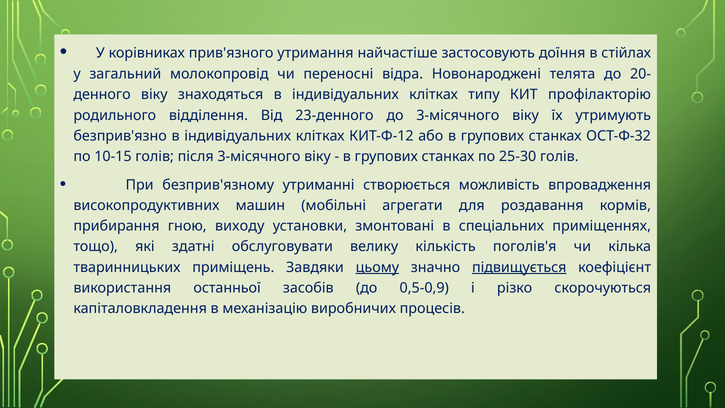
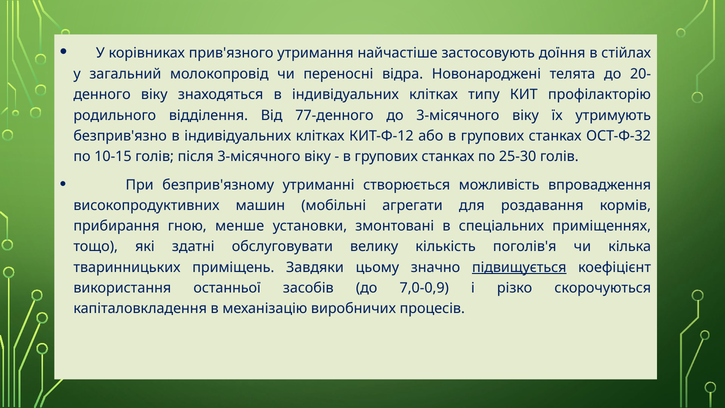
23-денного: 23-денного -> 77-денного
виходу: виходу -> менше
цьому underline: present -> none
0,5-0,9: 0,5-0,9 -> 7,0-0,9
